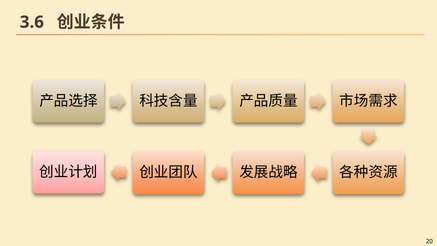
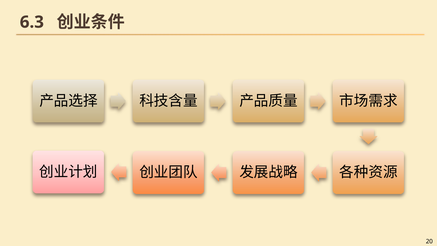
3.6: 3.6 -> 6.3
